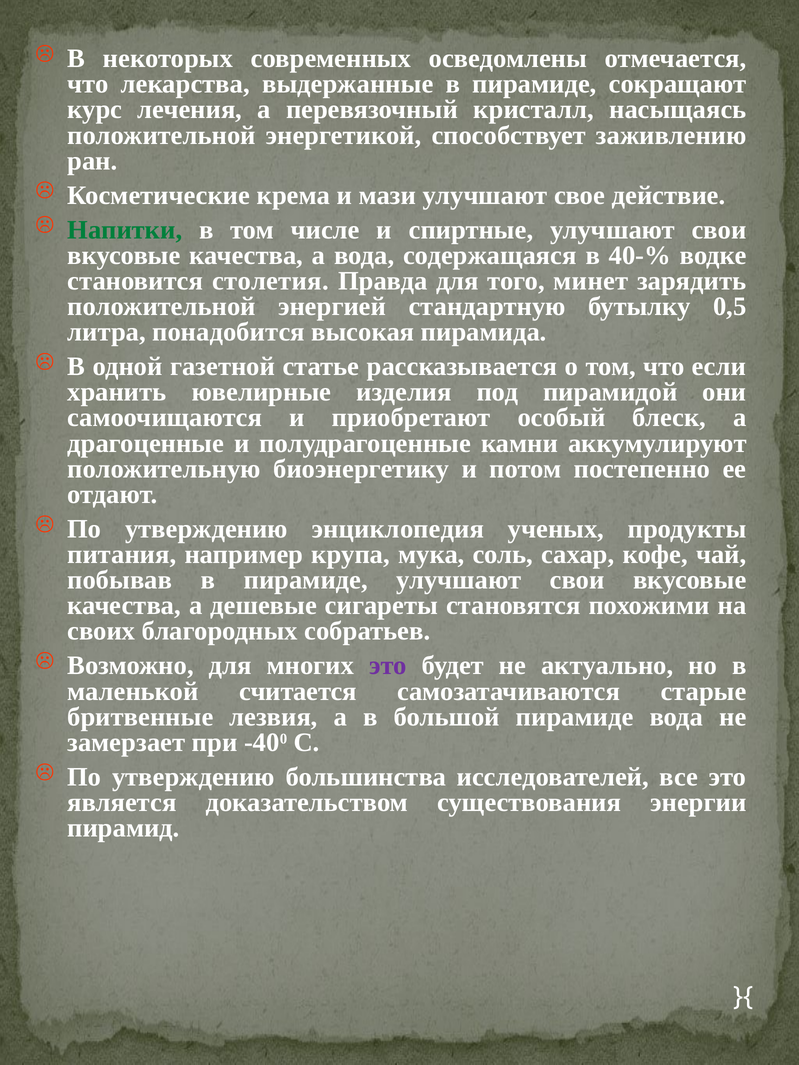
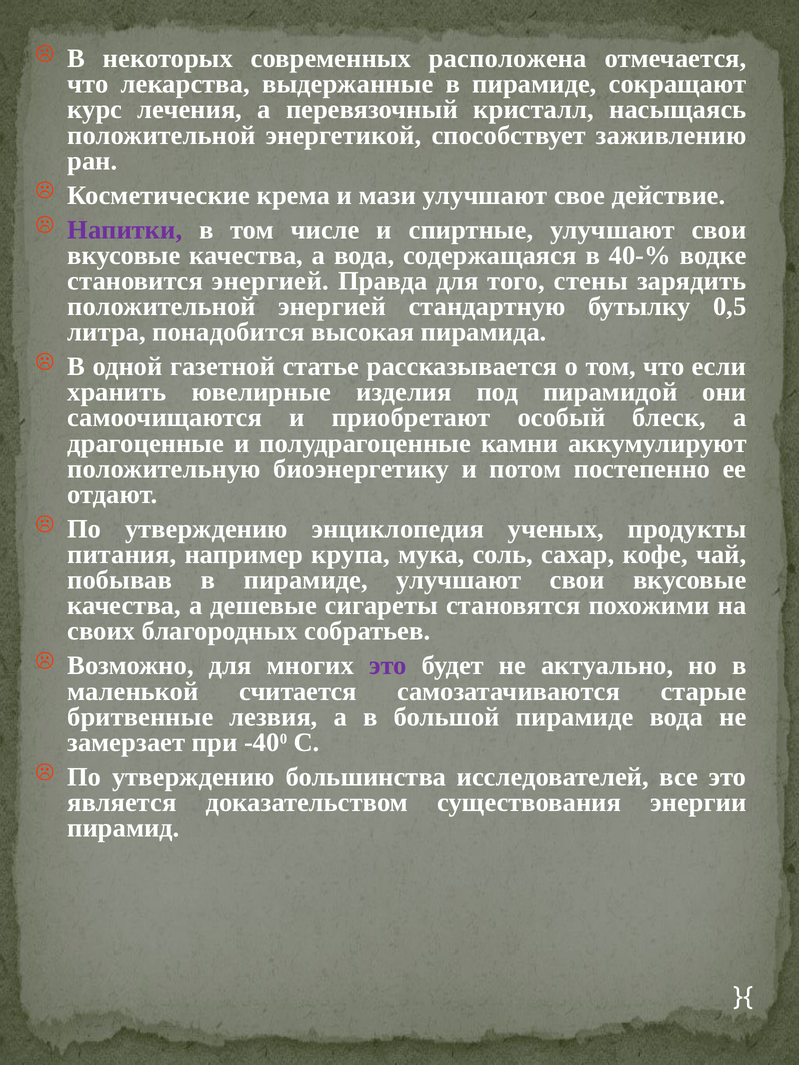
осведомлены: осведомлены -> расположена
Напитки colour: green -> purple
становится столетия: столетия -> энергией
минет: минет -> стены
